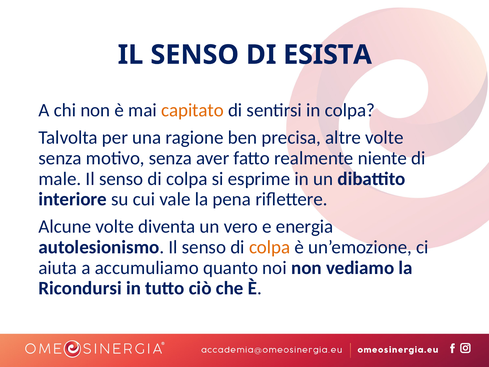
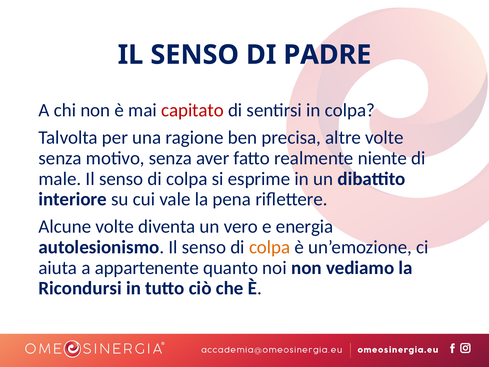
ESISTA: ESISTA -> PADRE
capitato colour: orange -> red
accumuliamo: accumuliamo -> appartenente
